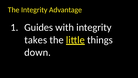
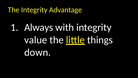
Guides: Guides -> Always
takes: takes -> value
